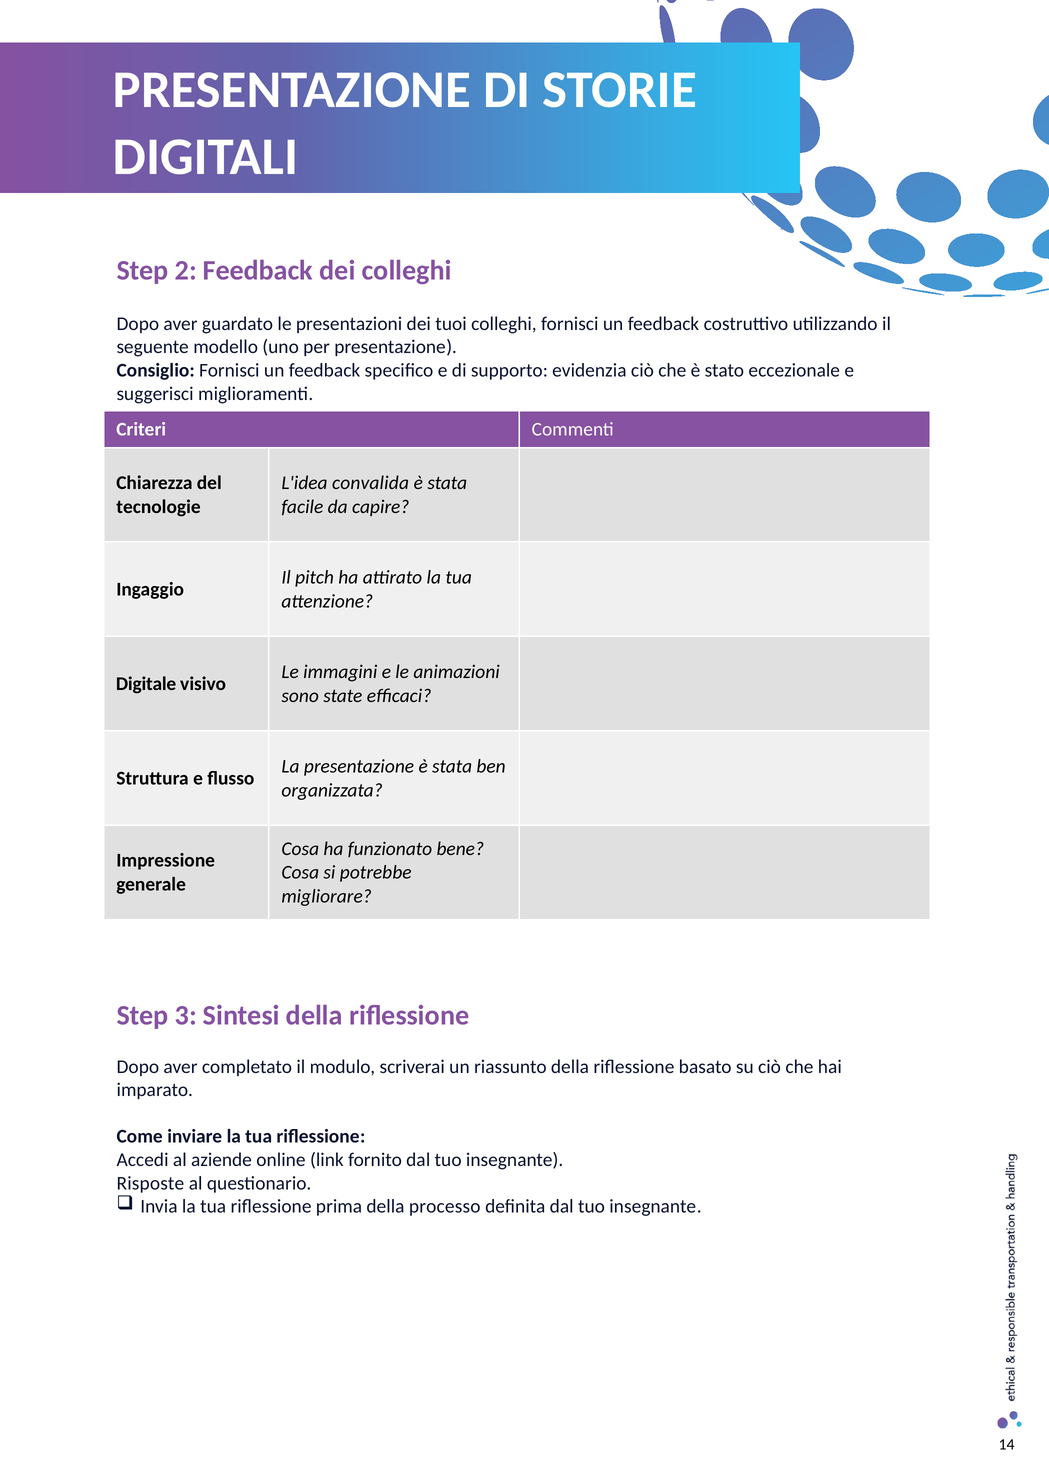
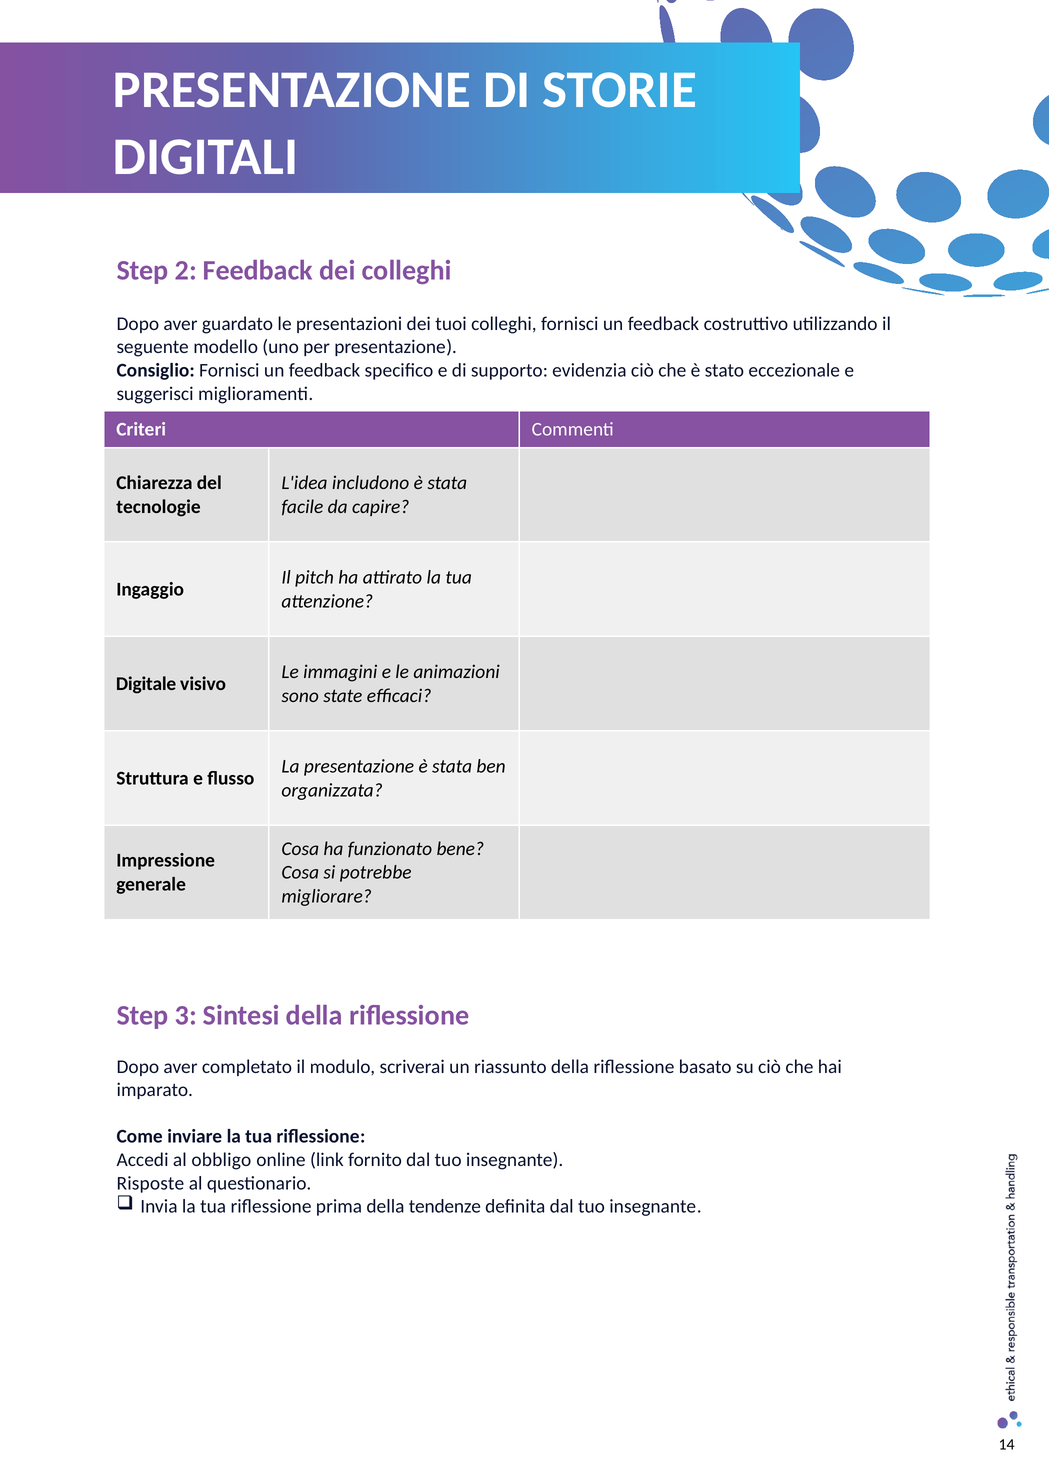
convalida: convalida -> includono
aziende: aziende -> obbligo
processo: processo -> tendenze
